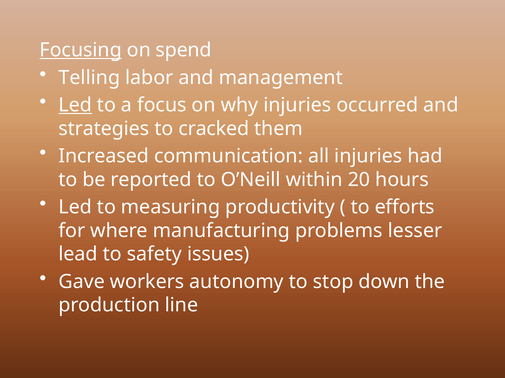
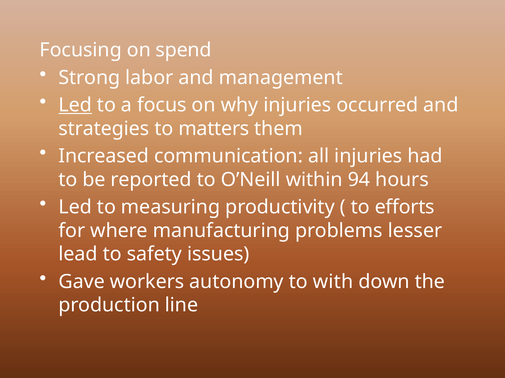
Focusing underline: present -> none
Telling: Telling -> Strong
cracked: cracked -> matters
20: 20 -> 94
stop: stop -> with
